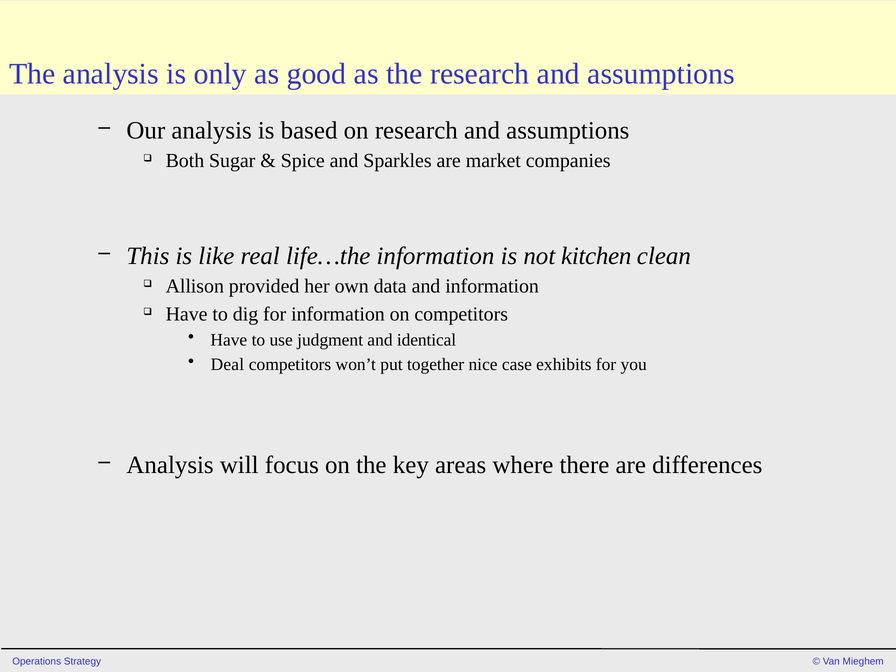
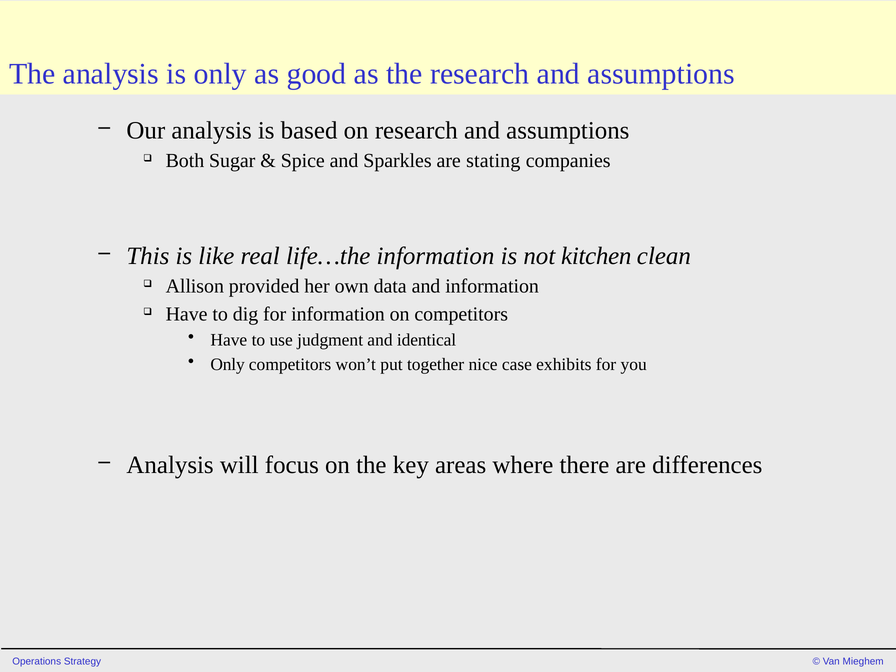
market: market -> stating
Deal at (227, 364): Deal -> Only
